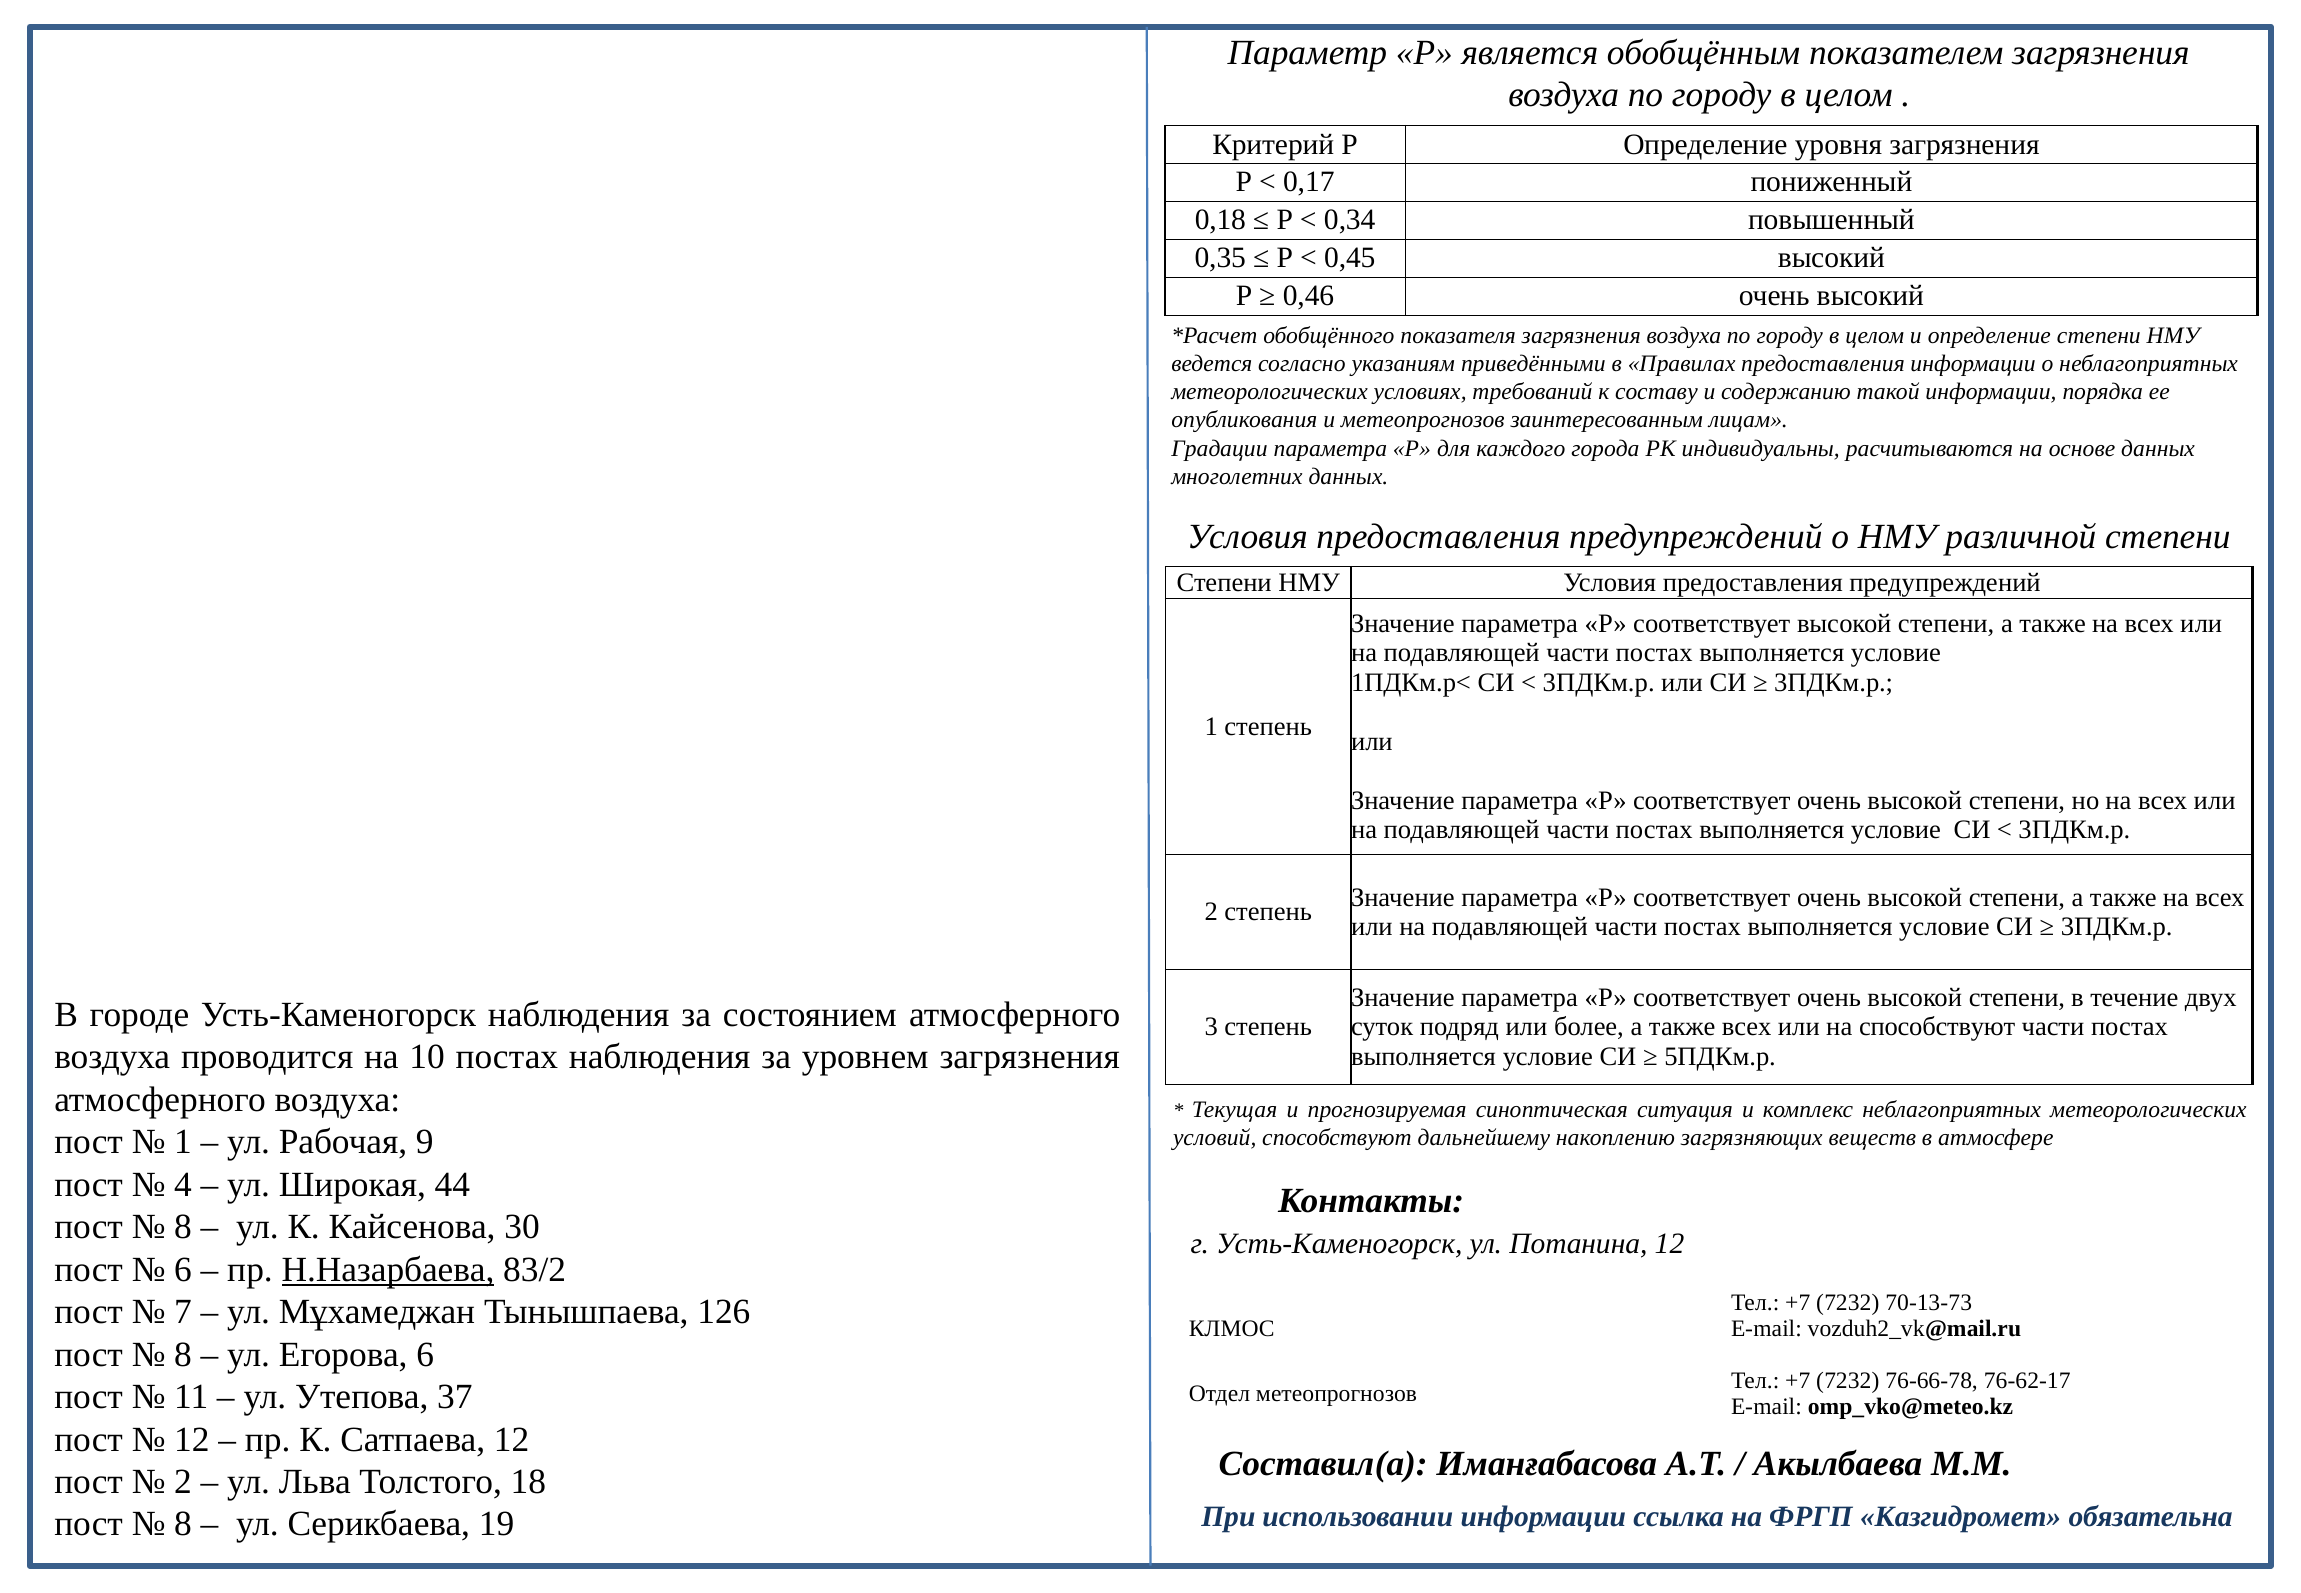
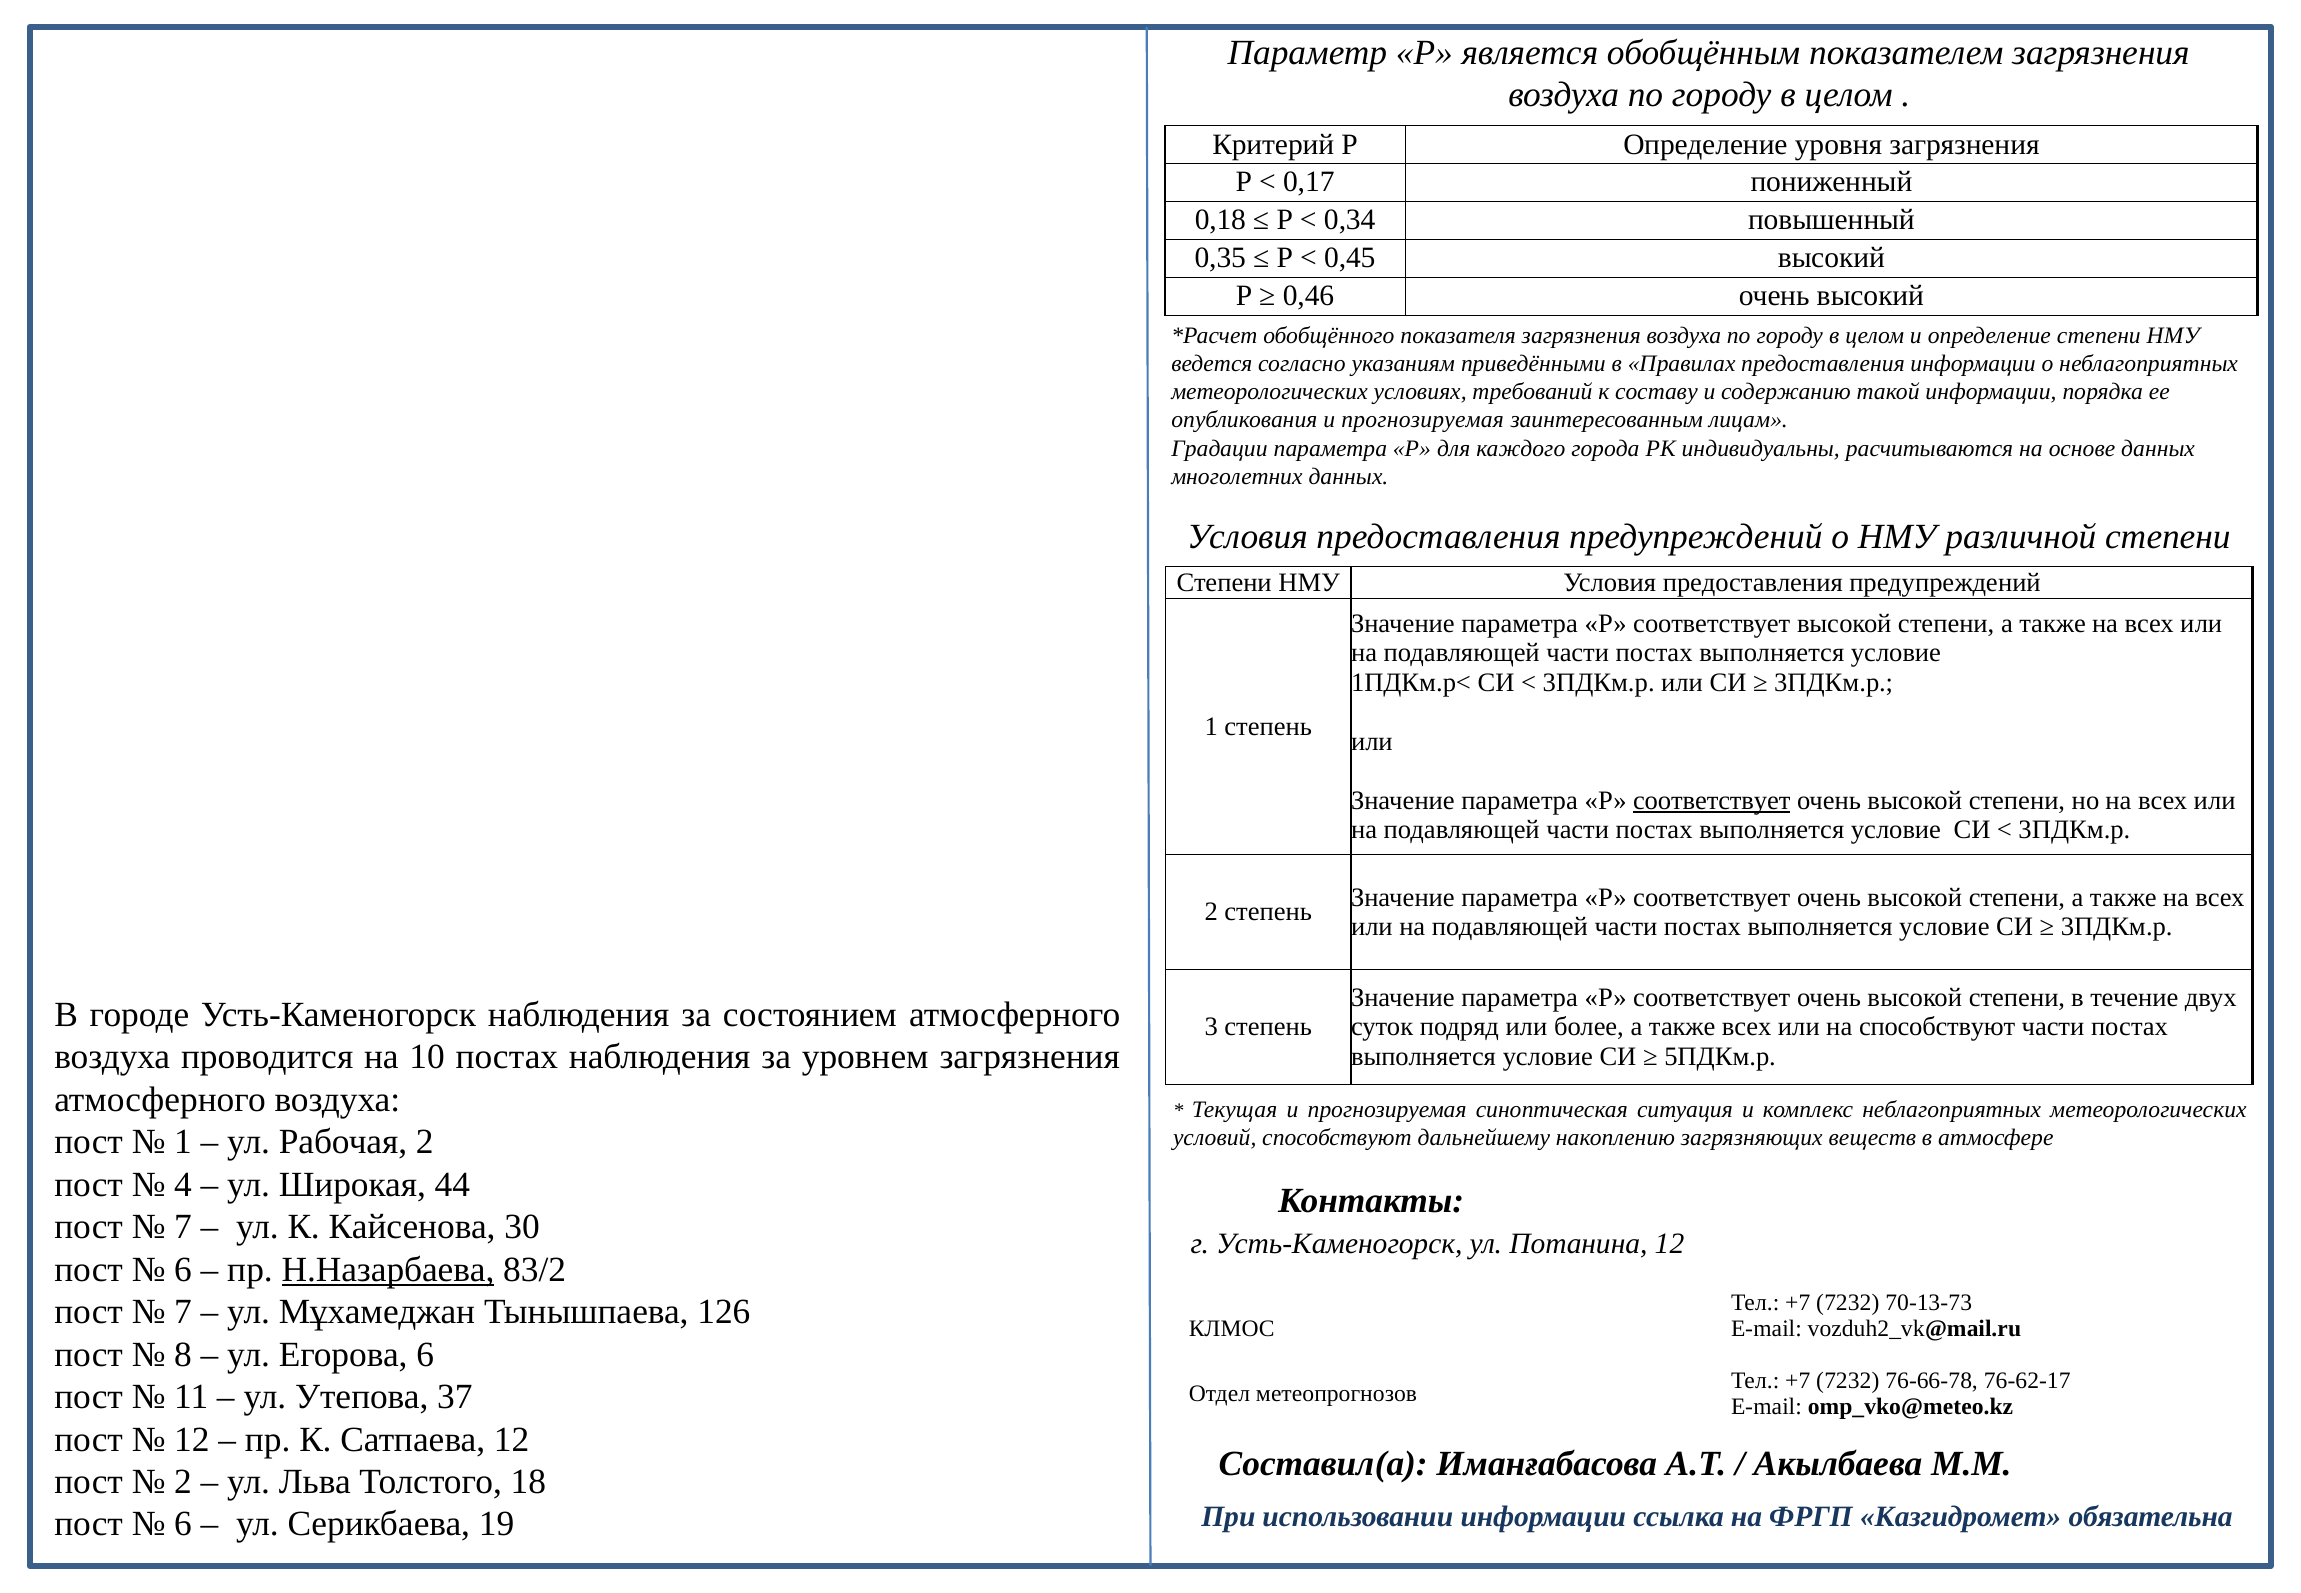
опубликования и метеопрогнозов: метеопрогнозов -> прогнозируемая
соответствует at (1712, 800) underline: none -> present
Рабочая 9: 9 -> 2
8 at (183, 1227): 8 -> 7
8 at (183, 1524): 8 -> 6
